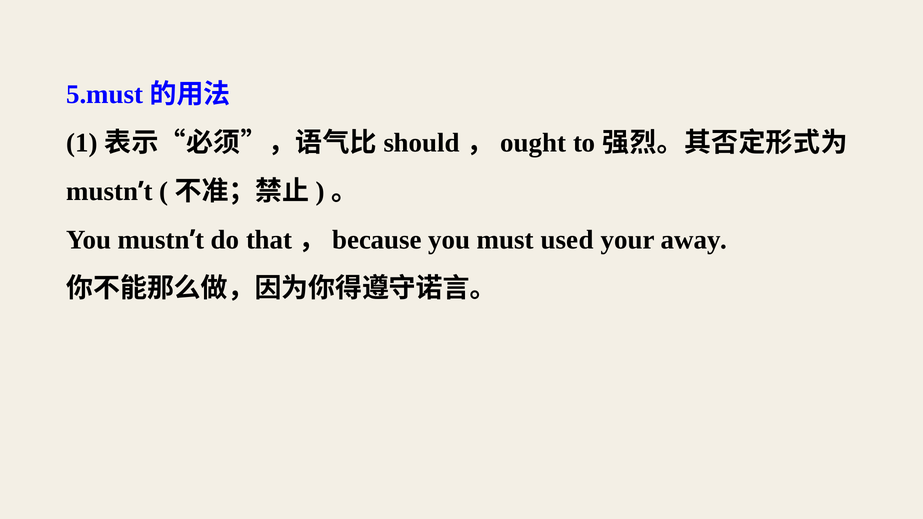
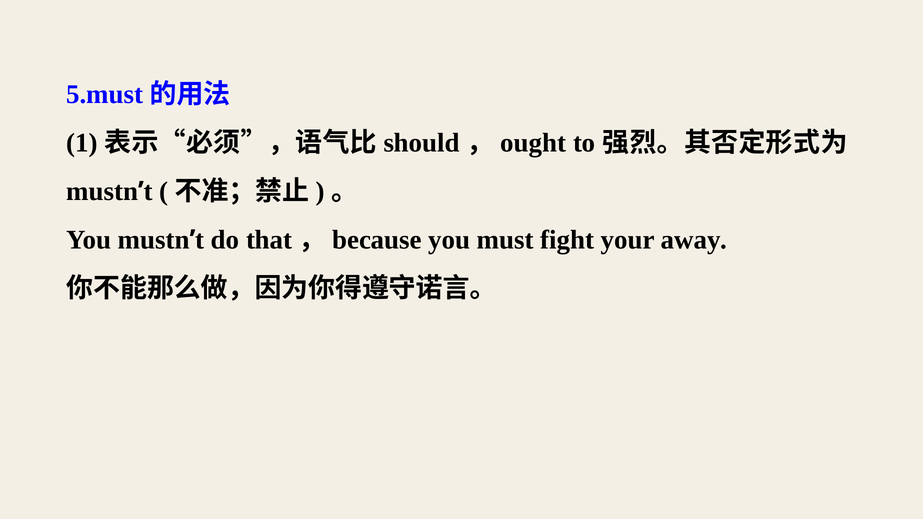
used: used -> fight
